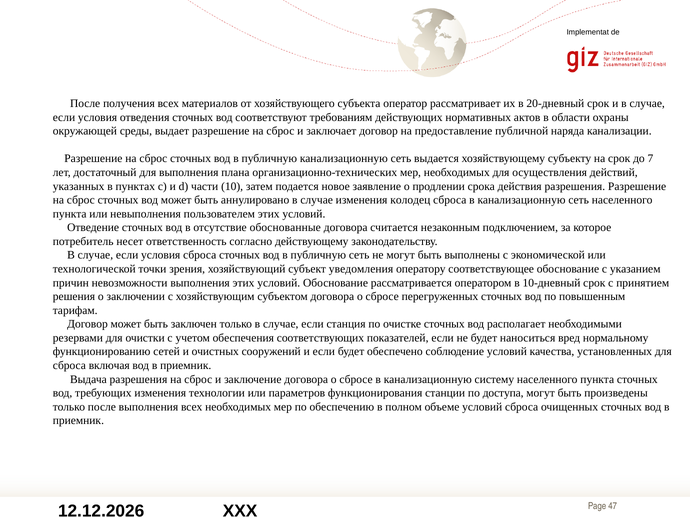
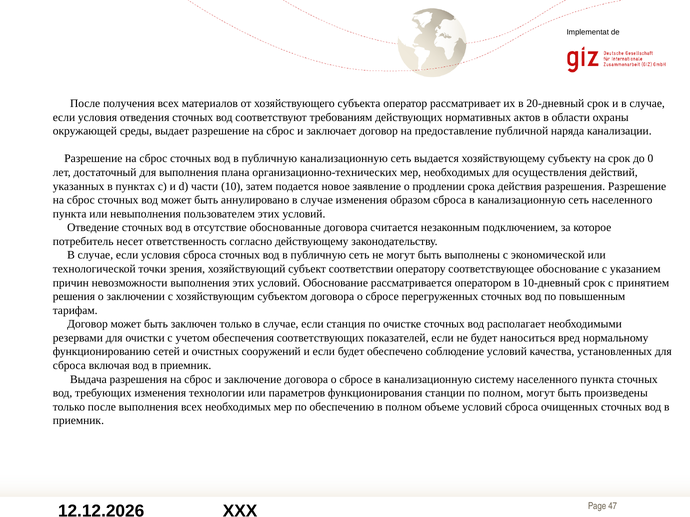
7: 7 -> 0
колодец: колодец -> образом
уведомления: уведомления -> соответствии
по доступа: доступа -> полном
